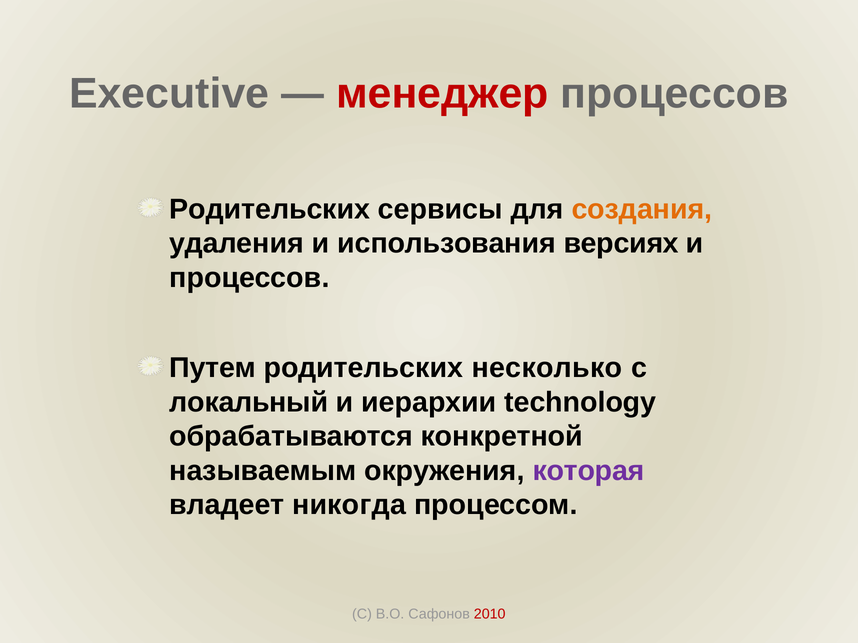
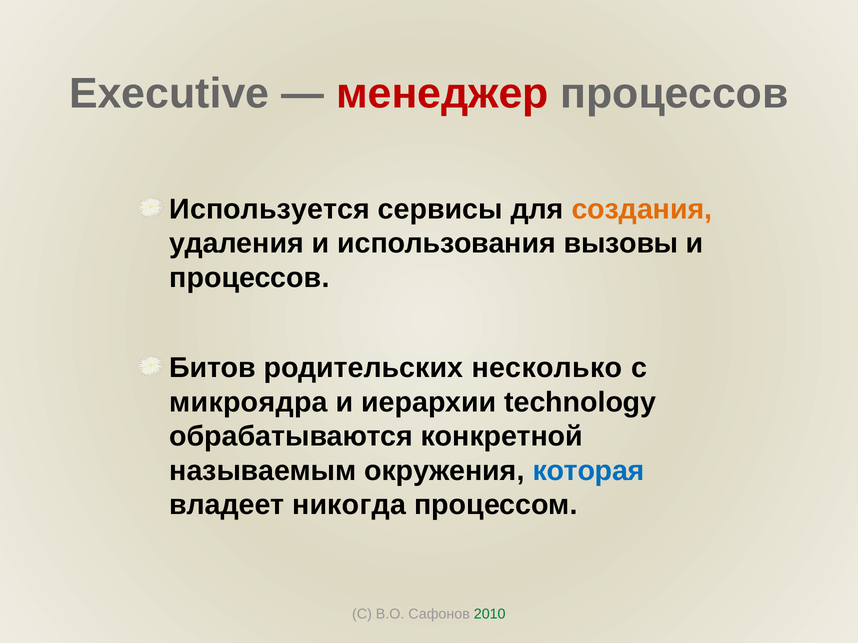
Родительских at (270, 209): Родительских -> Используется
версиях: версиях -> вызовы
Путем: Путем -> Битов
локальный: локальный -> микроядра
которая colour: purple -> blue
2010 colour: red -> green
